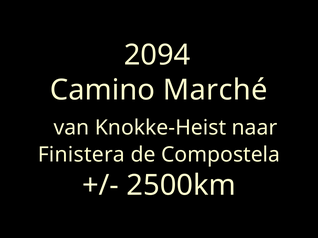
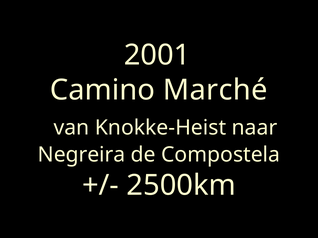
2094: 2094 -> 2001
Finistera: Finistera -> Negreira
